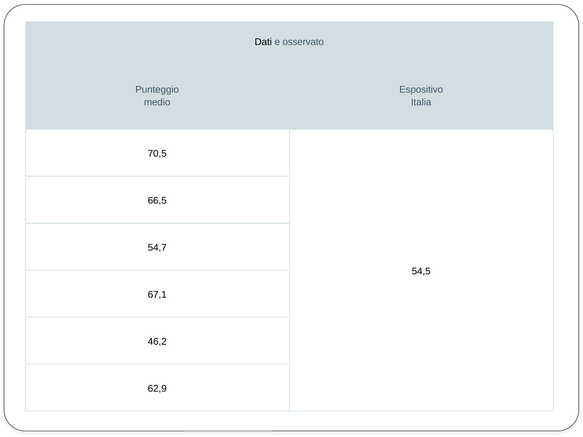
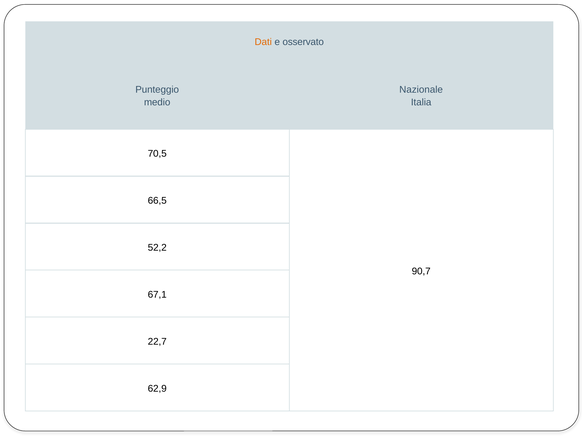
Dati colour: black -> orange
Espositivo: Espositivo -> Nazionale
54,7: 54,7 -> 52,2
54,5: 54,5 -> 90,7
46,2: 46,2 -> 22,7
